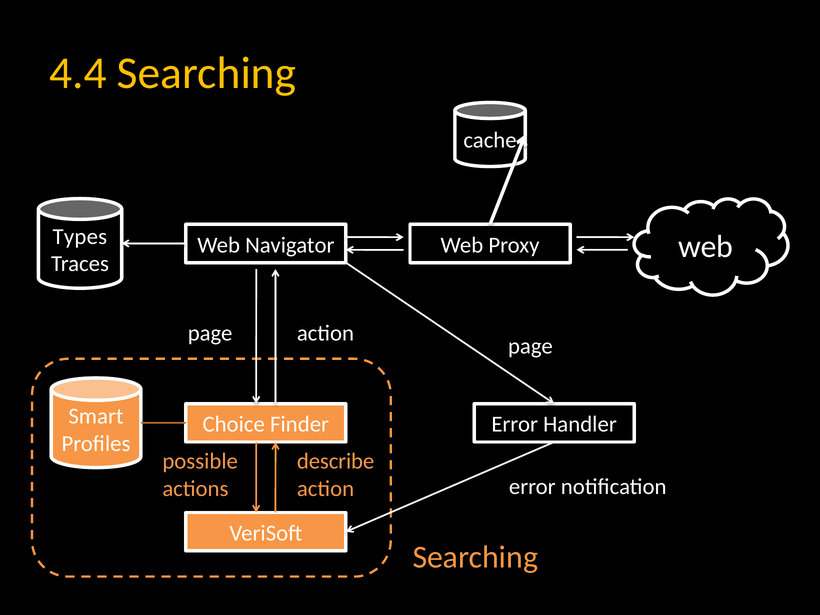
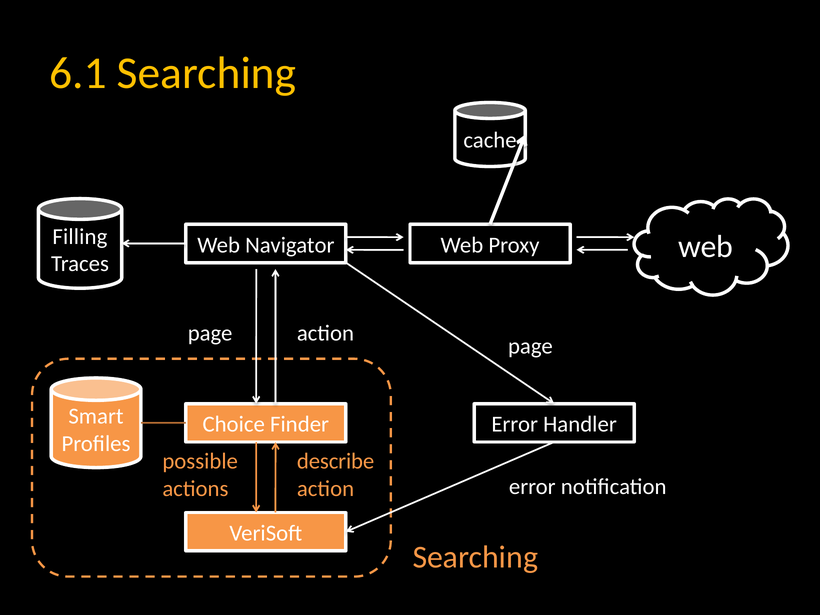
4.4: 4.4 -> 6.1
Types: Types -> Filling
